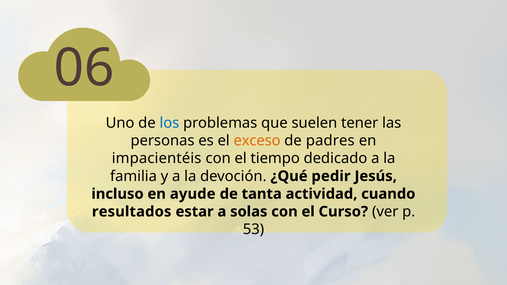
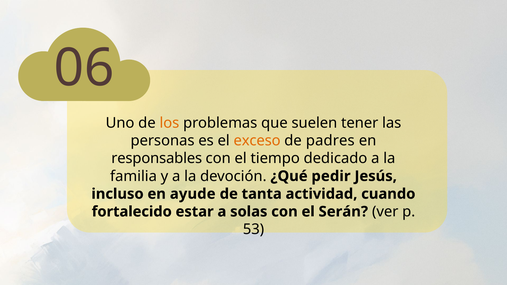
los colour: blue -> orange
impacientéis: impacientéis -> responsables
resultados: resultados -> fortalecido
Curso: Curso -> Serán
